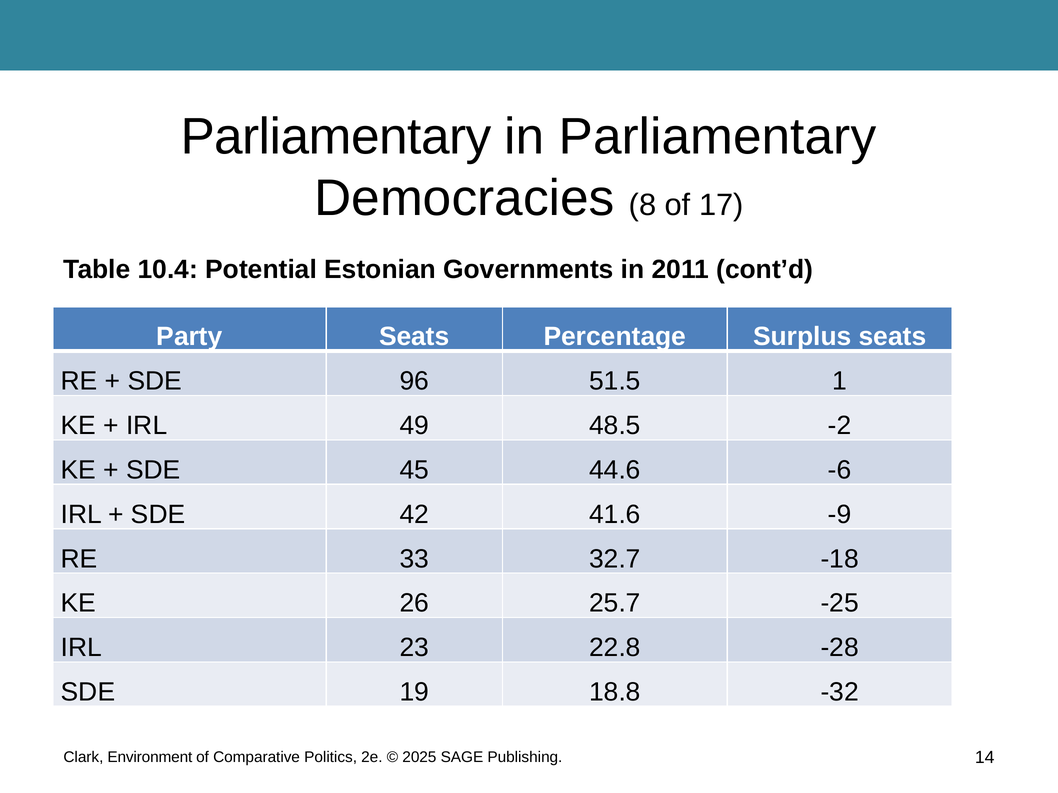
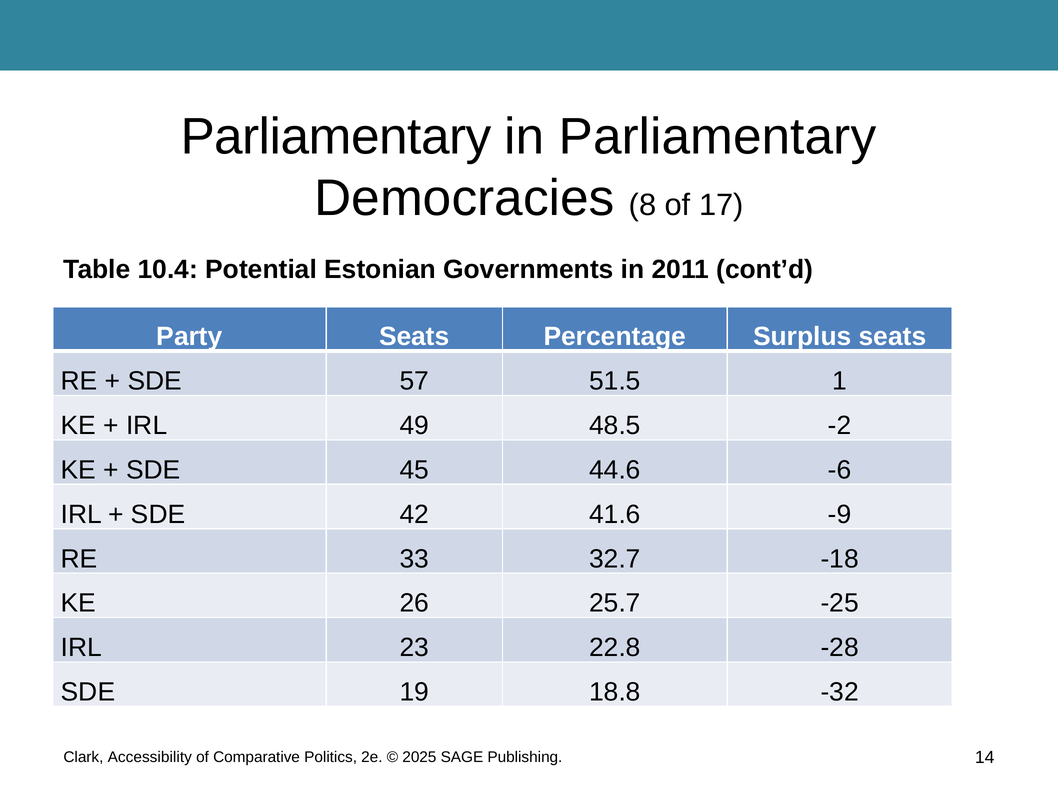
96: 96 -> 57
Environment: Environment -> Accessibility
